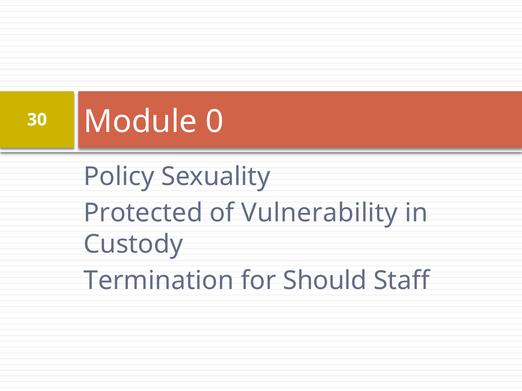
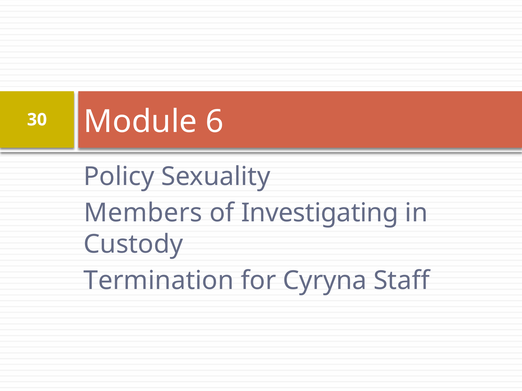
0: 0 -> 6
Protected: Protected -> Members
Vulnerability: Vulnerability -> Investigating
Should: Should -> Cyryna
